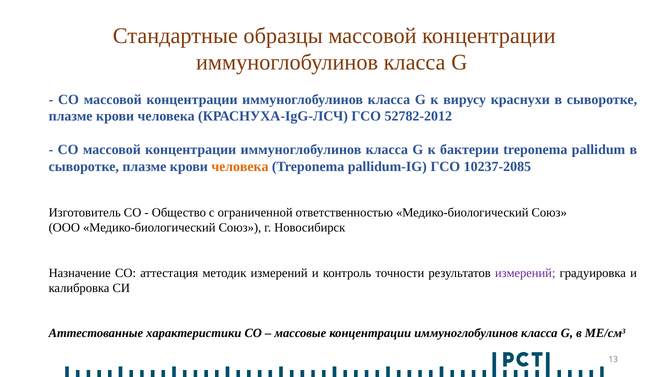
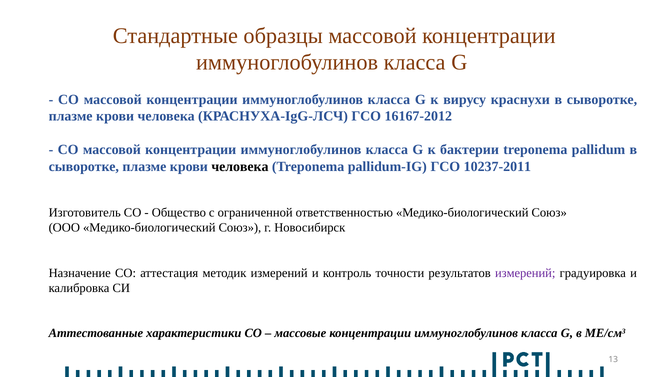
52782-2012: 52782-2012 -> 16167-2012
человека at (240, 166) colour: orange -> black
10237-2085: 10237-2085 -> 10237-2011
